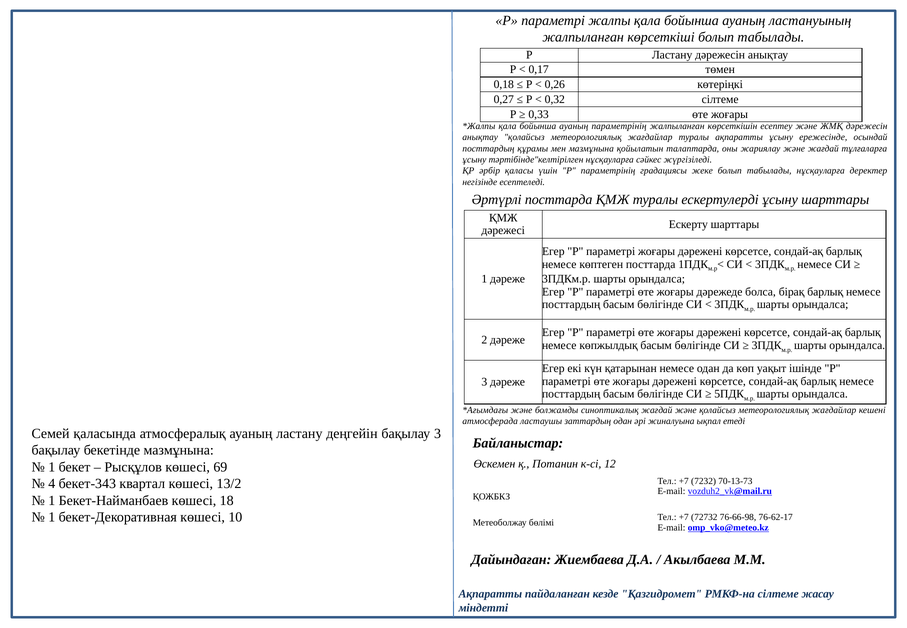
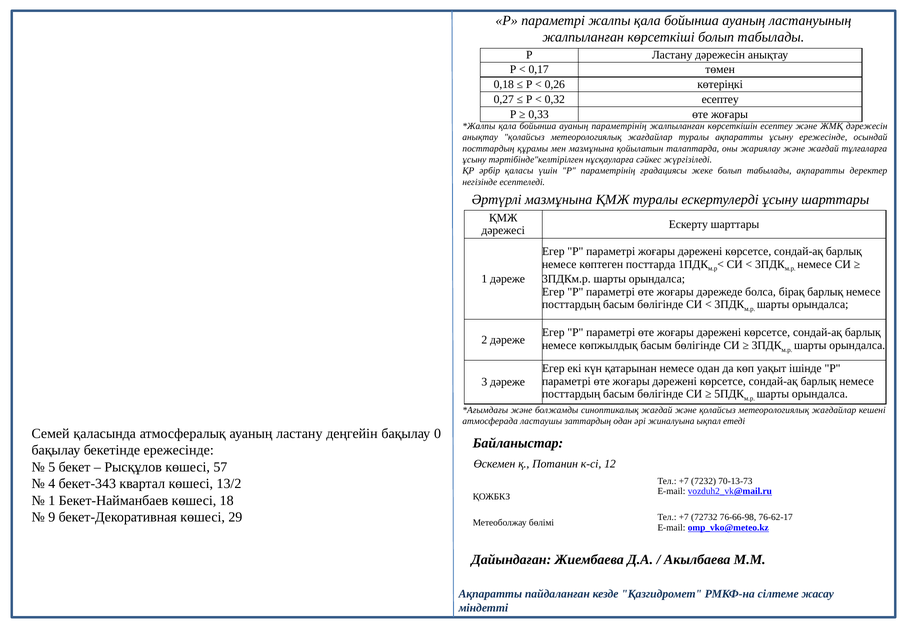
0,32 сілтеме: сілтеме -> есептеу
табылады нұсқауларға: нұсқауларға -> ақпаратты
Әртүрлі посттарда: посттарда -> мазмұнына
бақылау 3: 3 -> 0
бекетінде мазмұнына: мазмұнына -> ережесінде
1 at (52, 467): 1 -> 5
69: 69 -> 57
1 at (52, 517): 1 -> 9
10: 10 -> 29
